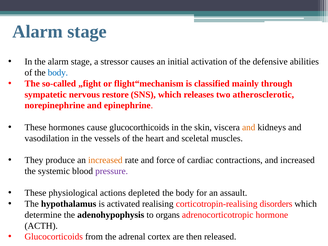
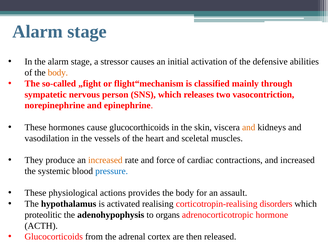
body at (58, 73) colour: blue -> orange
restore: restore -> person
atherosclerotic: atherosclerotic -> vasocontriction
pressure colour: purple -> blue
depleted: depleted -> provides
determine: determine -> proteolitic
